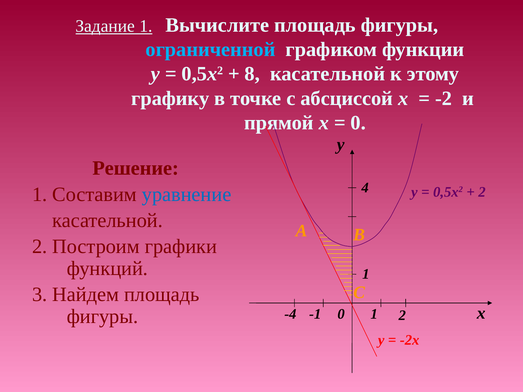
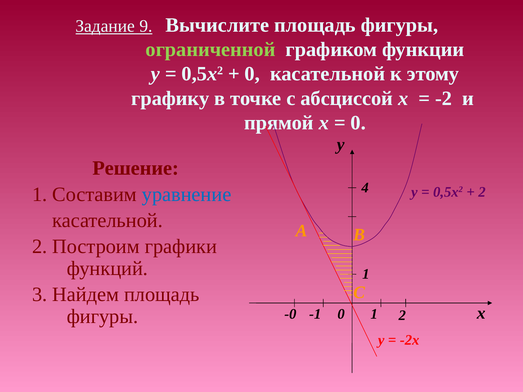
Задание 1: 1 -> 9
ограниченной colour: light blue -> light green
8 at (252, 74): 8 -> 0
-4: -4 -> -0
